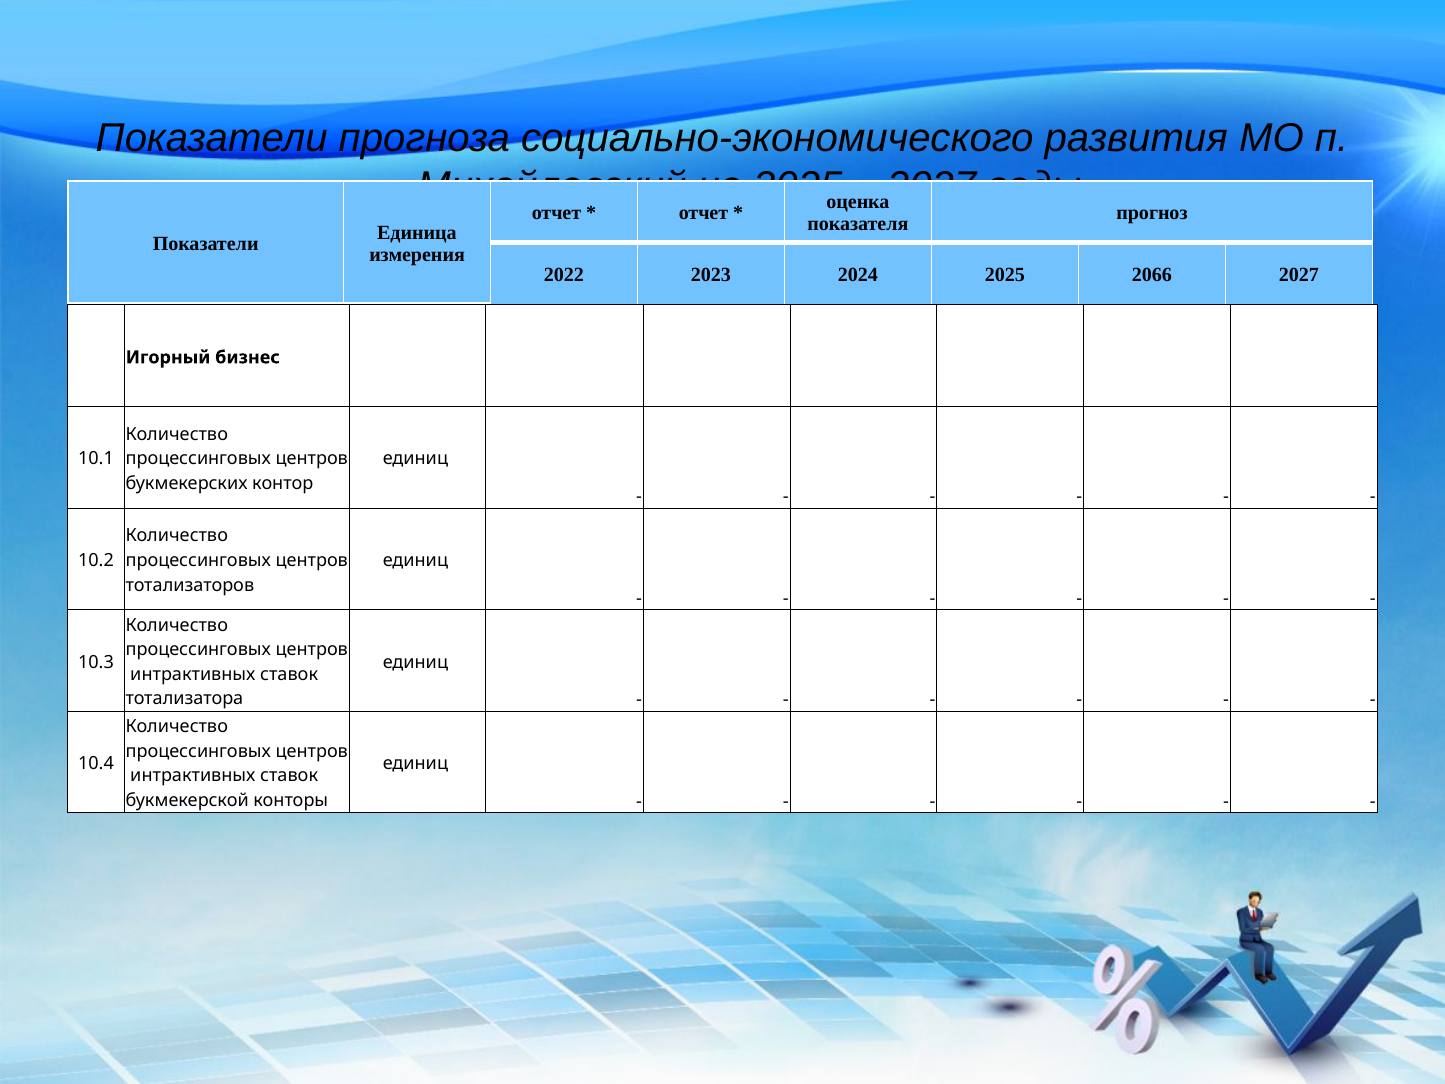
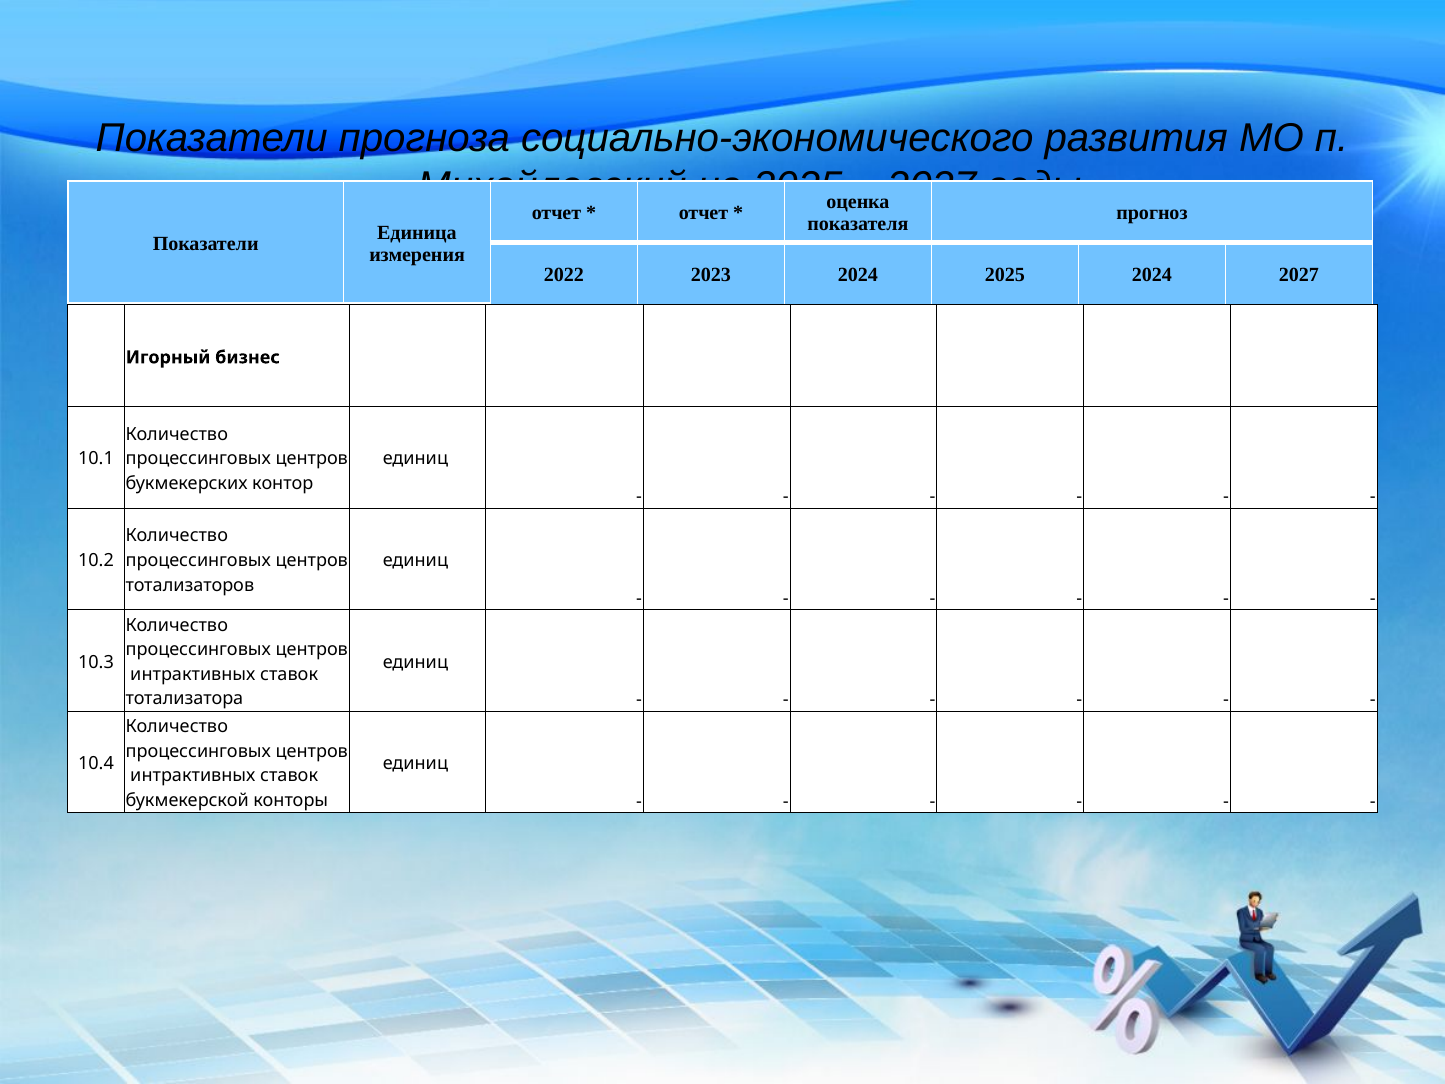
2025 2066: 2066 -> 2024
